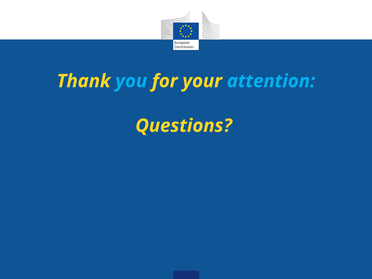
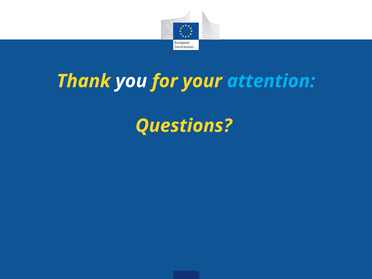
you colour: light blue -> white
